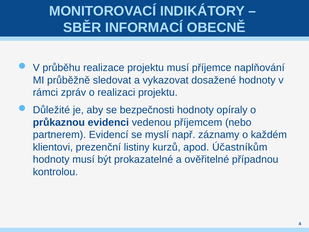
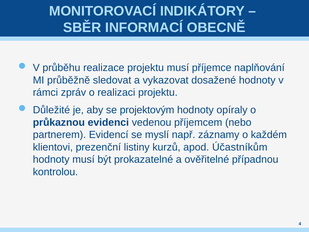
bezpečnosti: bezpečnosti -> projektovým
